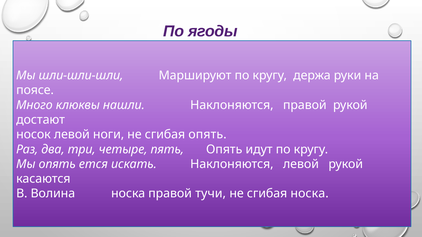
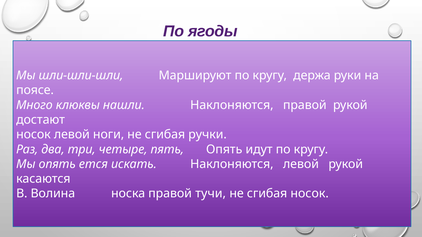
сгибая опять: опять -> ручки
сгибая носка: носка -> носок
